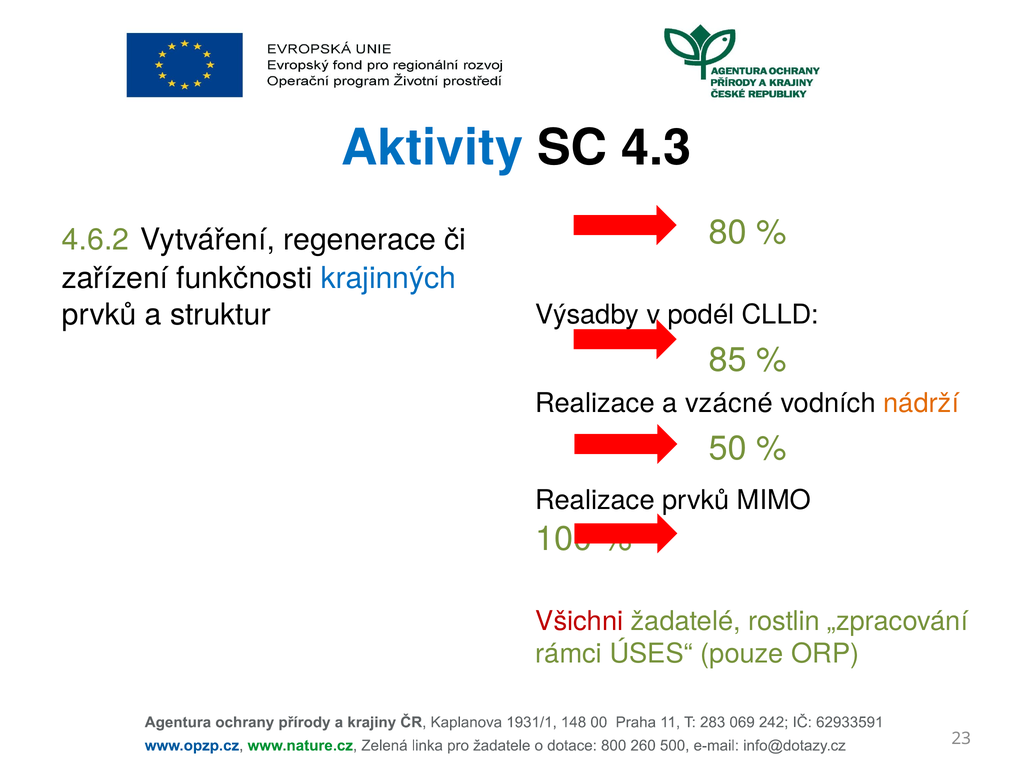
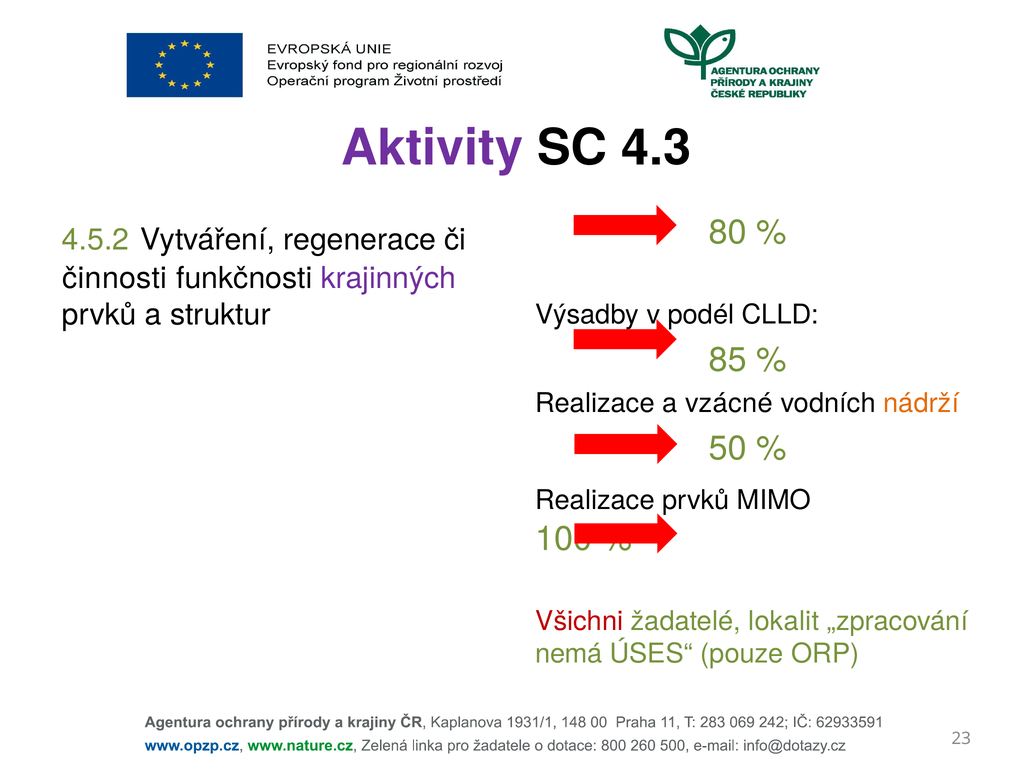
Aktivity colour: blue -> purple
4.6.2: 4.6.2 -> 4.5.2
zařízení: zařízení -> činnosti
krajinných colour: blue -> purple
rostlin: rostlin -> lokalit
rámci: rámci -> nemá
